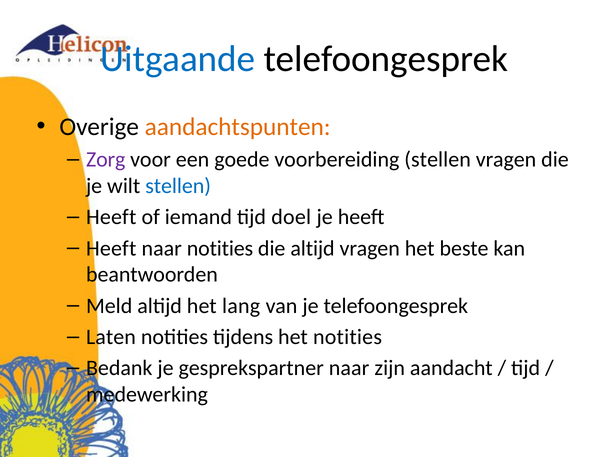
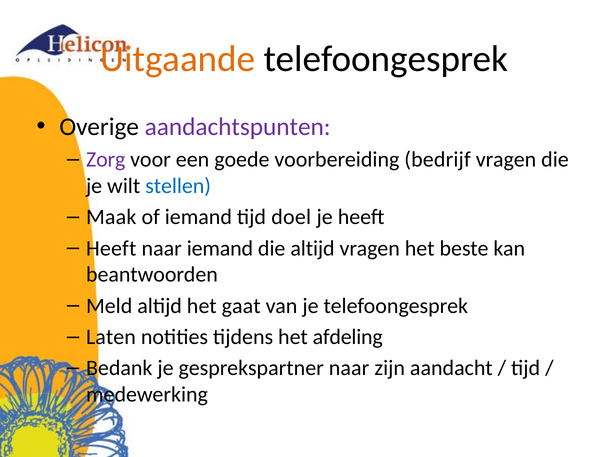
Uitgaande colour: blue -> orange
aandachtspunten colour: orange -> purple
voorbereiding stellen: stellen -> bedrijf
Heeft at (111, 217): Heeft -> Maak
naar notities: notities -> iemand
lang: lang -> gaat
het notities: notities -> afdeling
